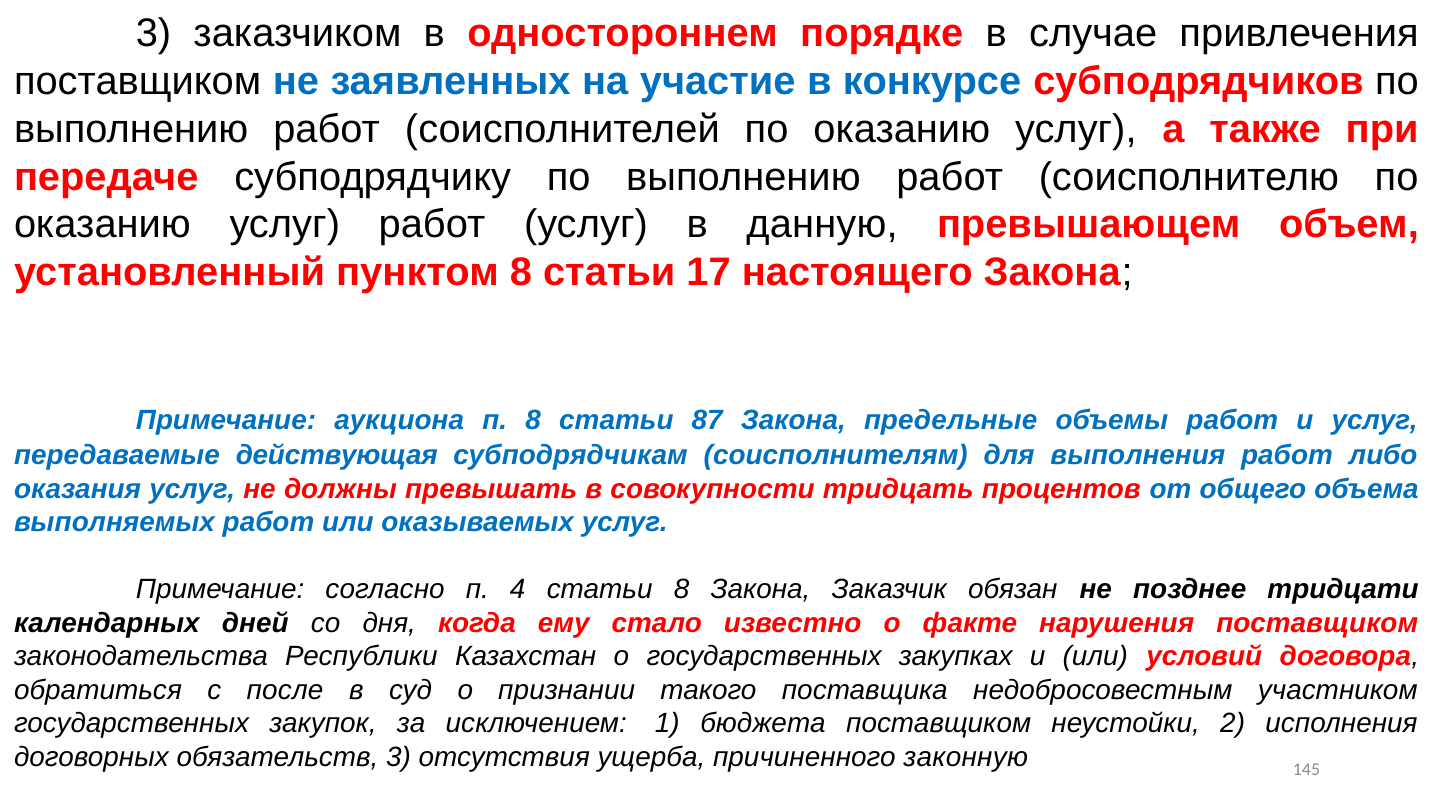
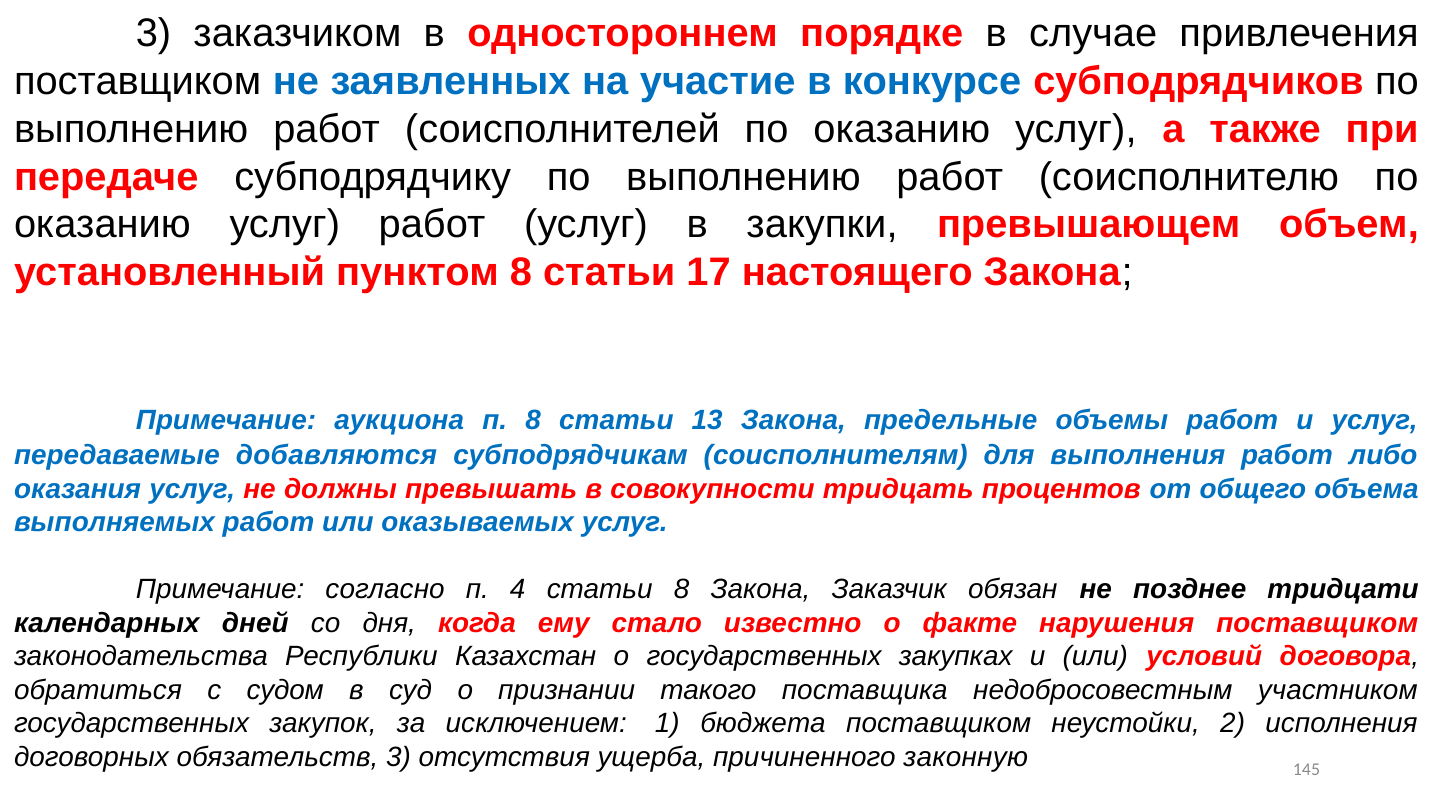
данную: данную -> закупки
87: 87 -> 13
действующая: действующая -> добавляются
после: после -> судом
